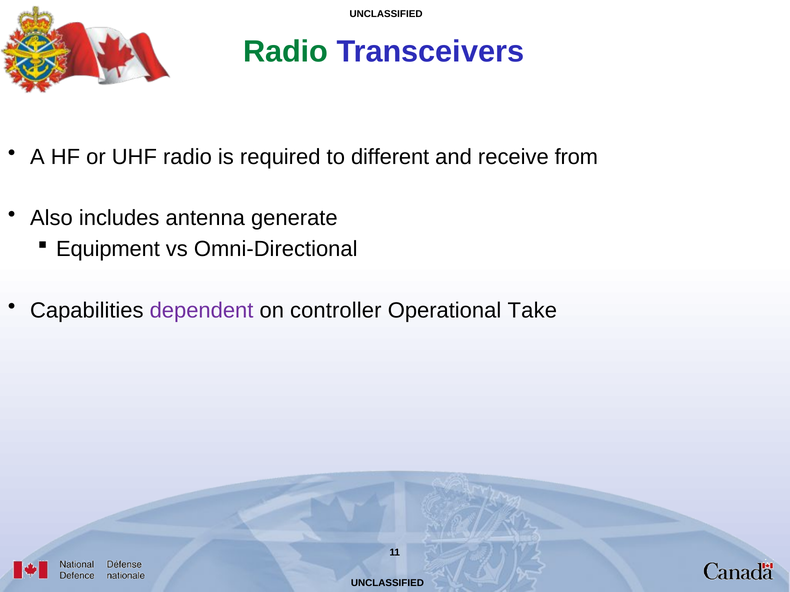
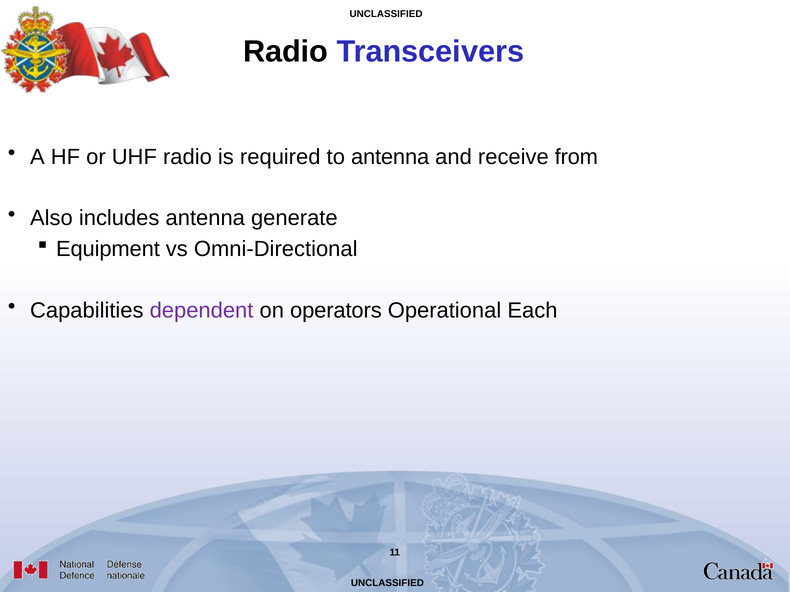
Radio at (286, 52) colour: green -> black
to different: different -> antenna
controller: controller -> operators
Take: Take -> Each
